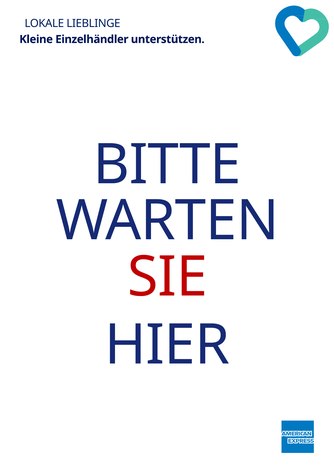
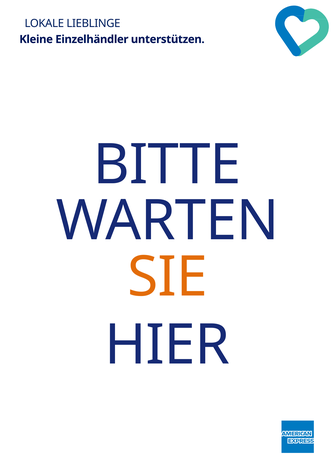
SIE colour: red -> orange
